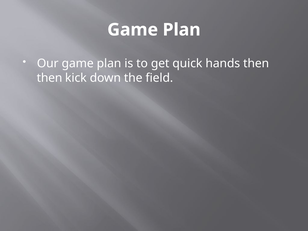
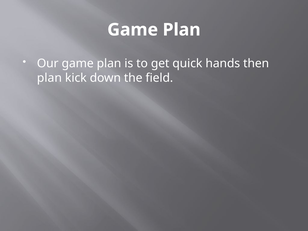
then at (50, 78): then -> plan
